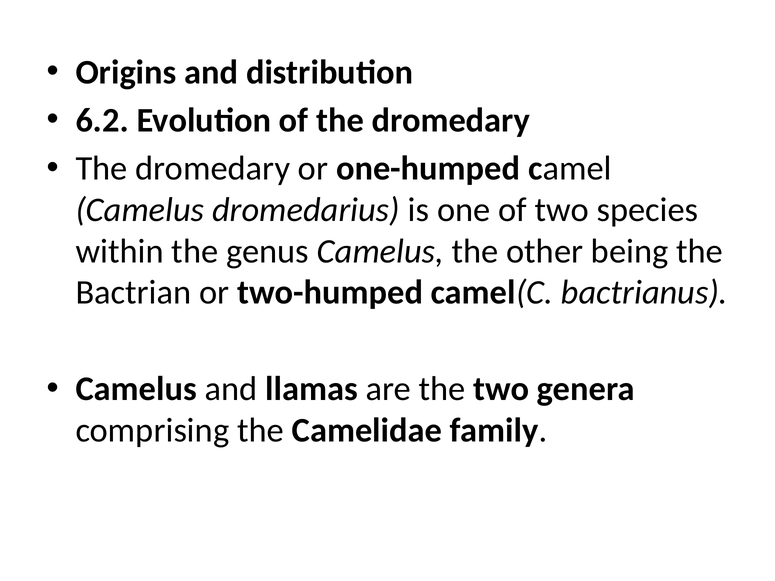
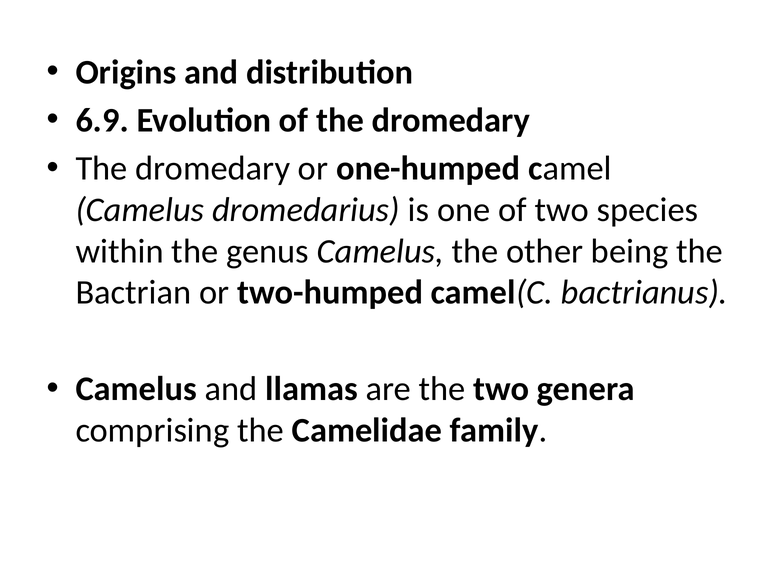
6.2: 6.2 -> 6.9
